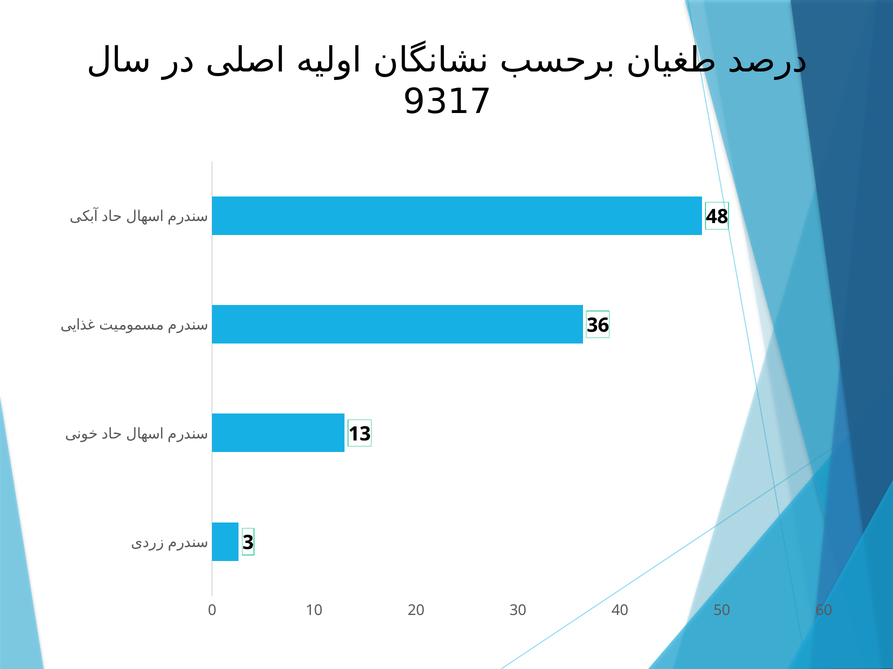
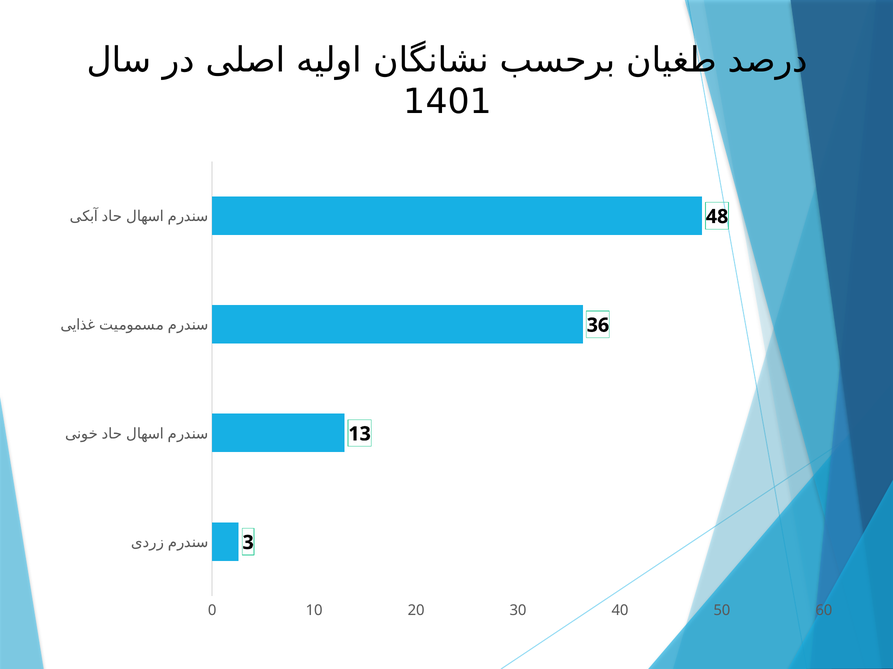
9317: 9317 -> 1401
